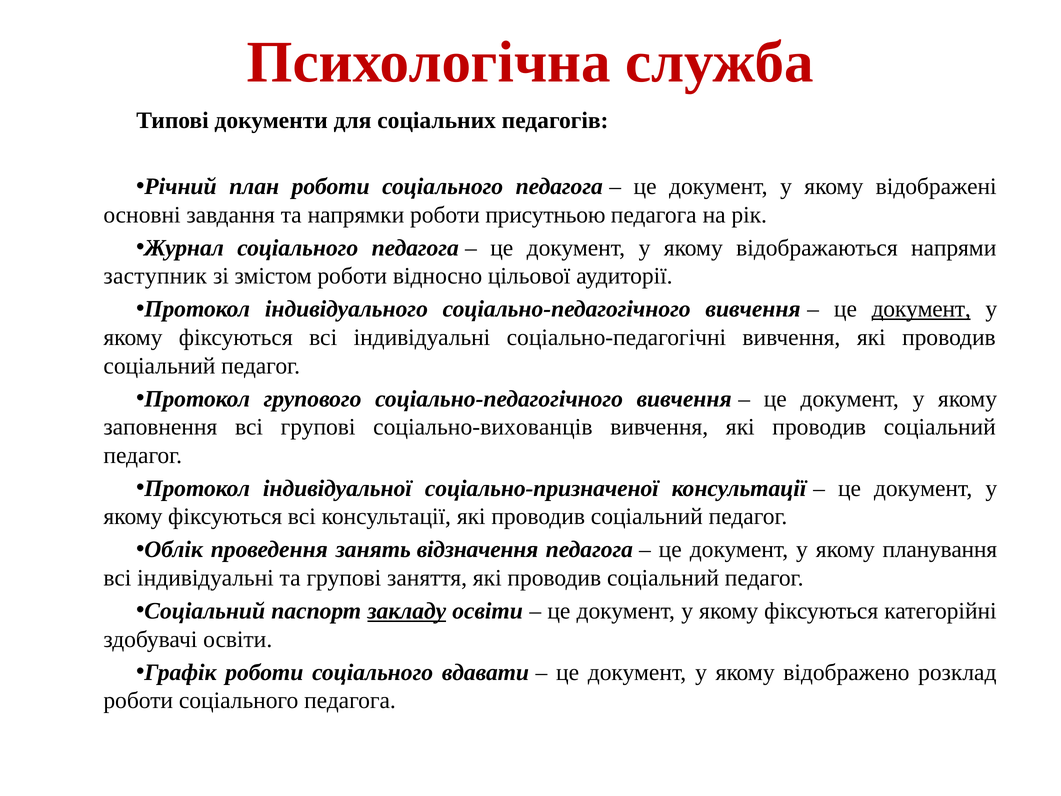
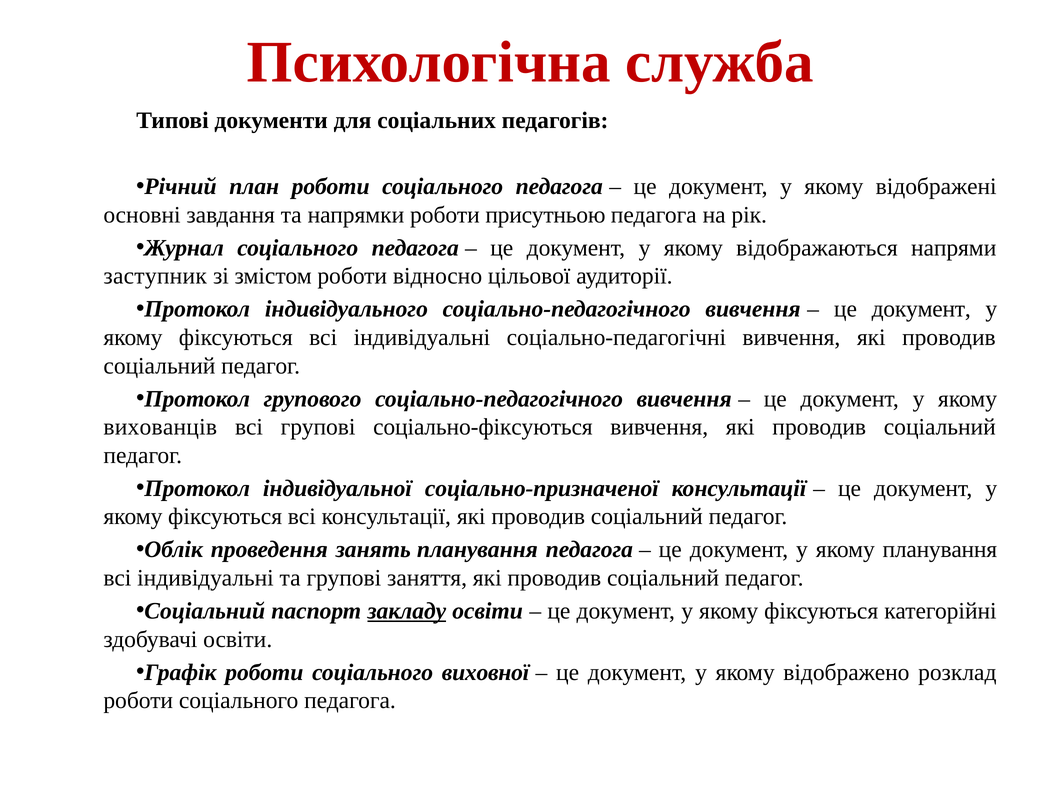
документ at (921, 309) underline: present -> none
заповнення: заповнення -> вихованців
соціально-вихованців: соціально-вихованців -> соціально-фіксуються
занять відзначення: відзначення -> планування
вдавати: вдавати -> виховної
